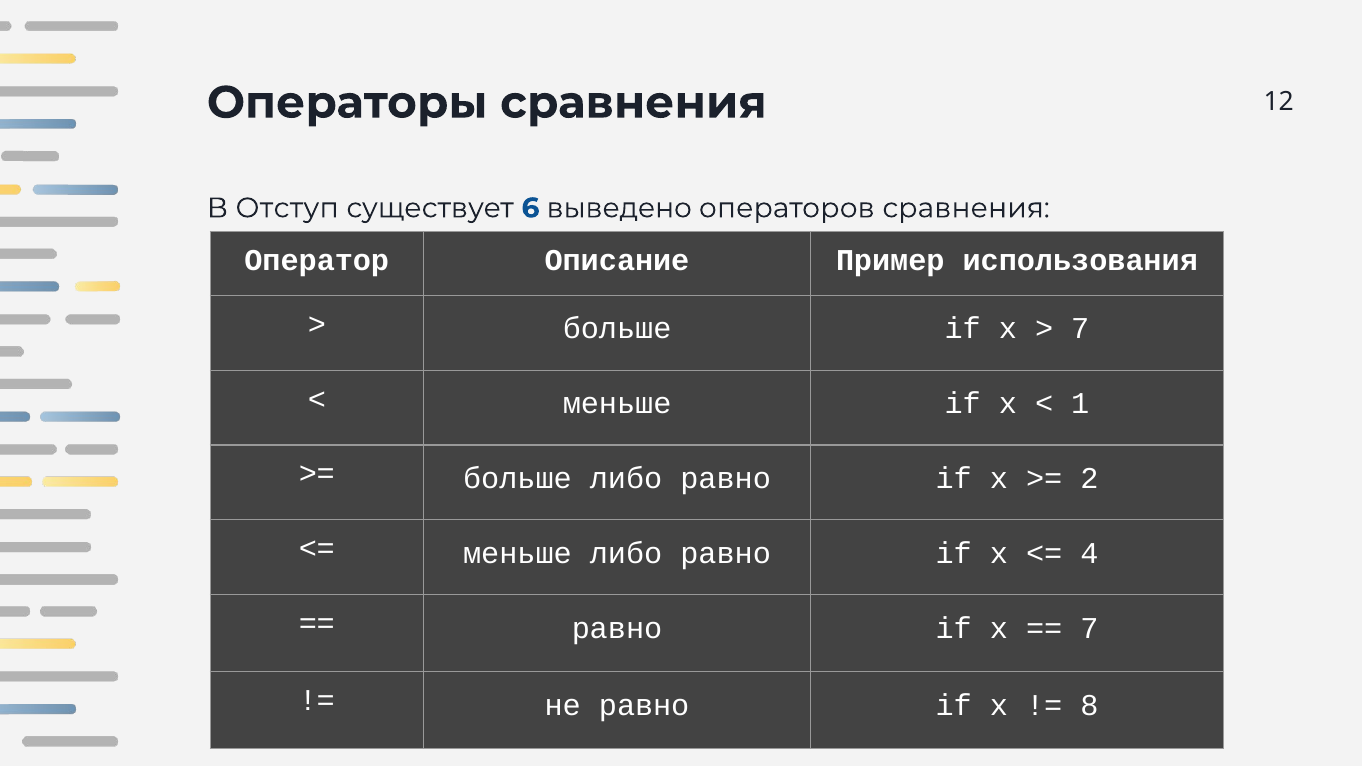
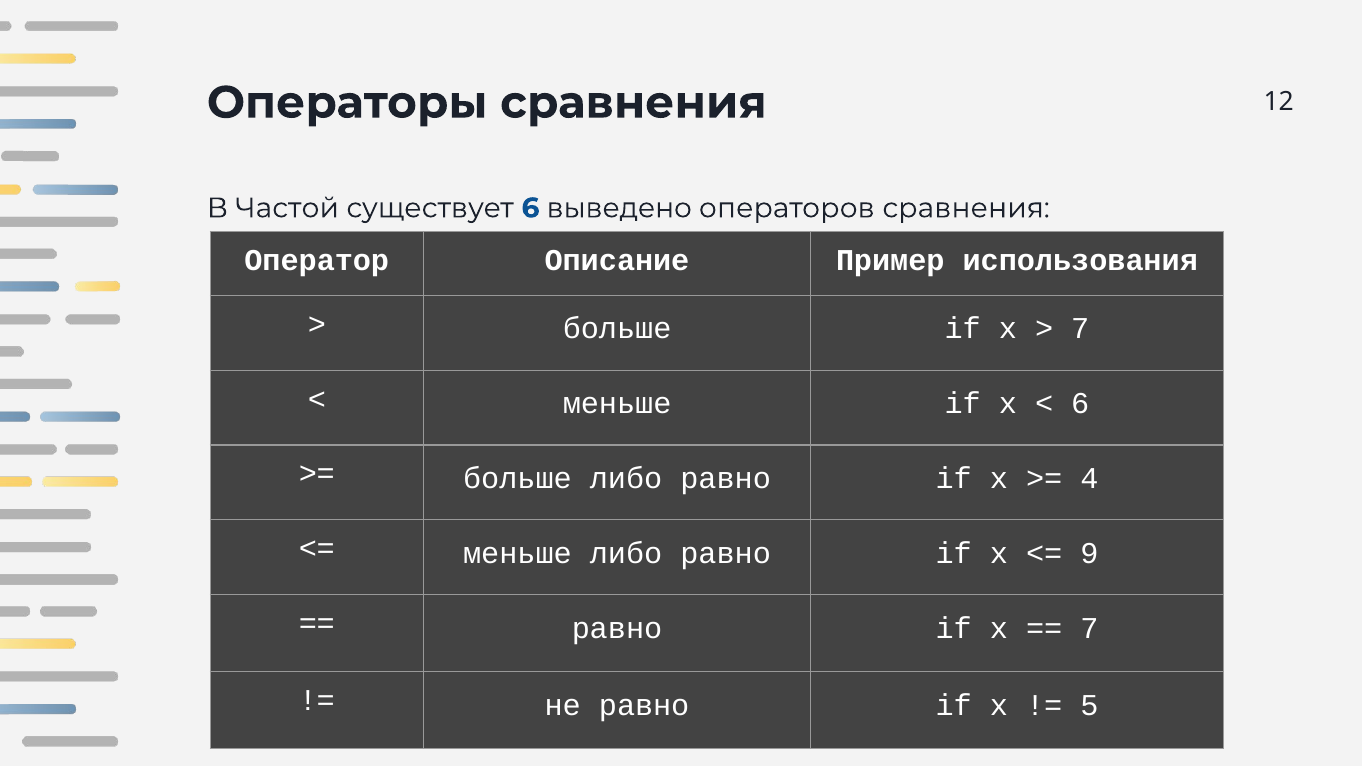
Отступ: Отступ -> Частой
1 at (1080, 404): 1 -> 6
2: 2 -> 4
4: 4 -> 9
8: 8 -> 5
